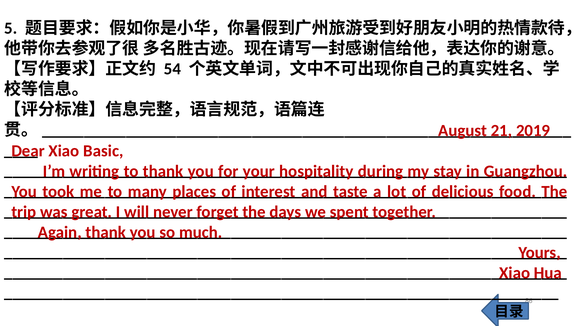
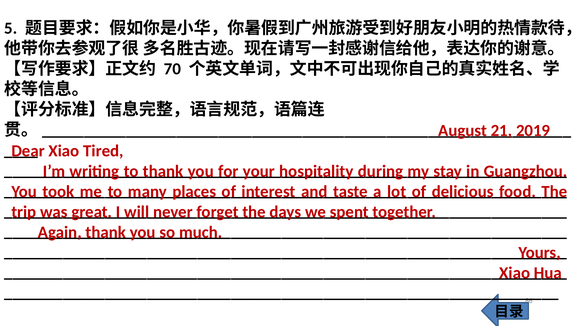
54: 54 -> 70
Basic: Basic -> Tired
